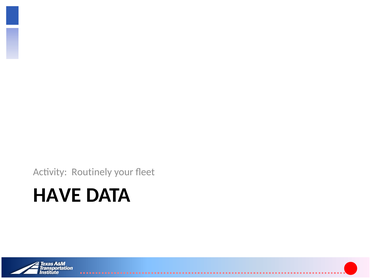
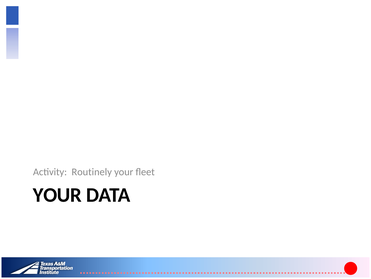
HAVE at (57, 194): HAVE -> YOUR
